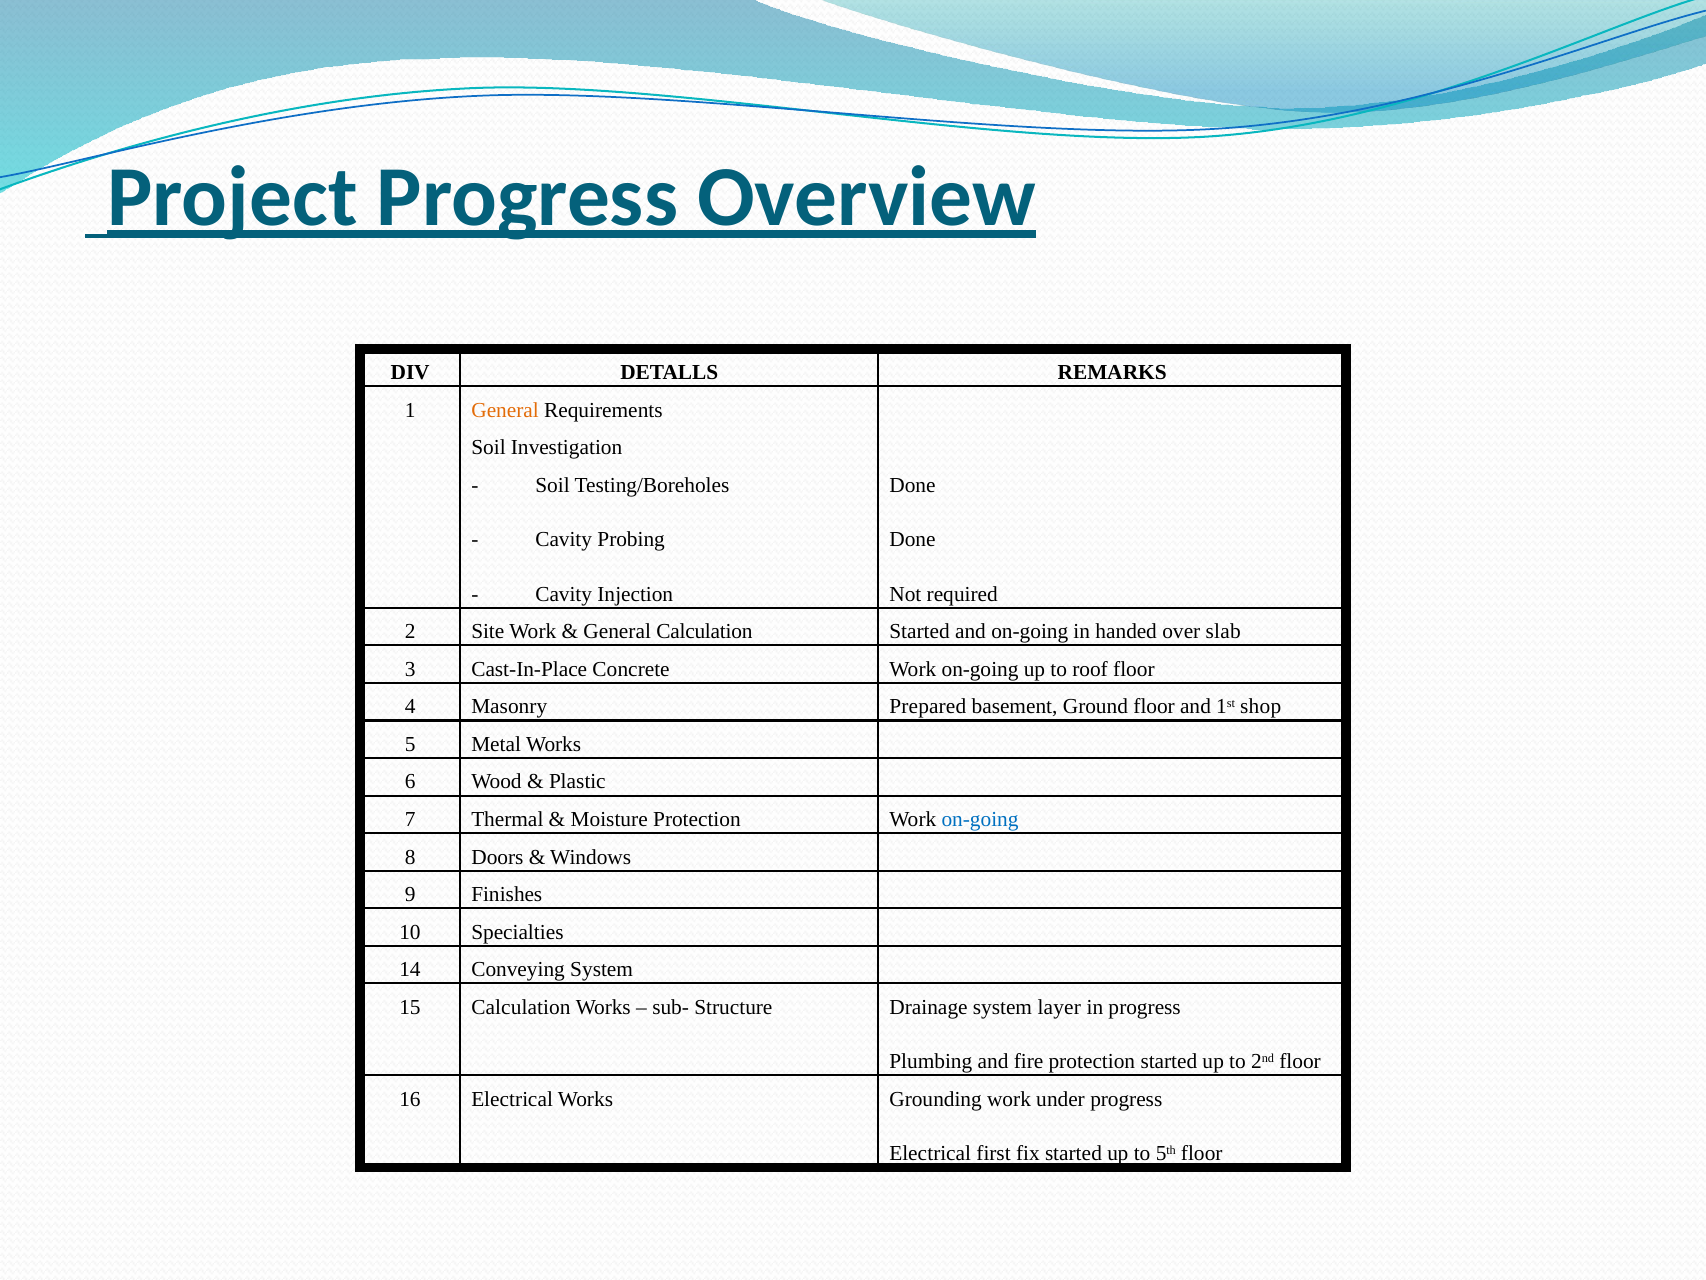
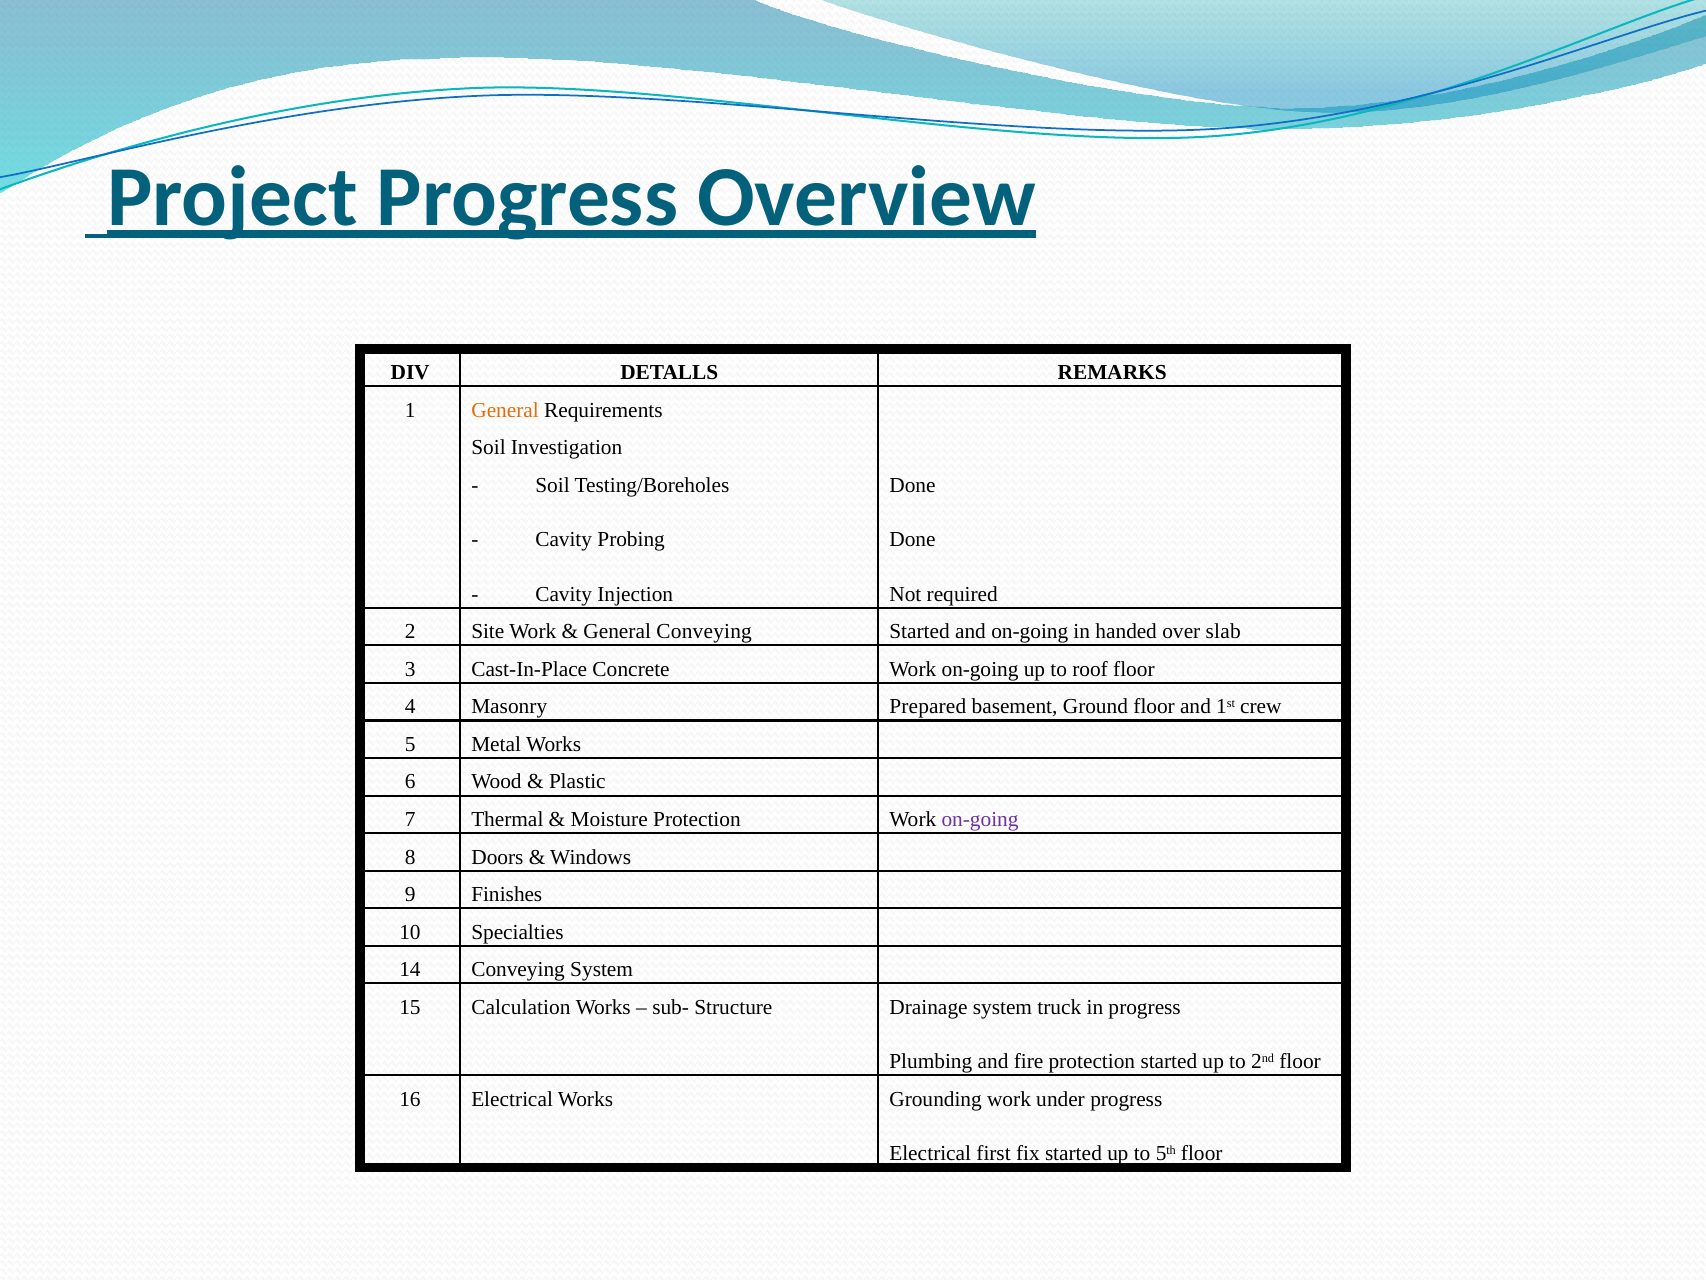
General Calculation: Calculation -> Conveying
shop: shop -> crew
on-going at (980, 819) colour: blue -> purple
layer: layer -> truck
